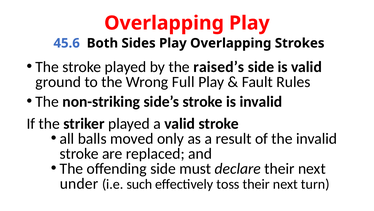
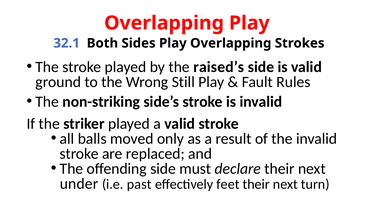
45.6: 45.6 -> 32.1
Full: Full -> Still
such: such -> past
toss: toss -> feet
